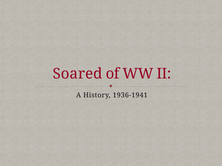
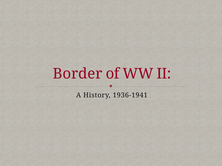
Soared: Soared -> Border
